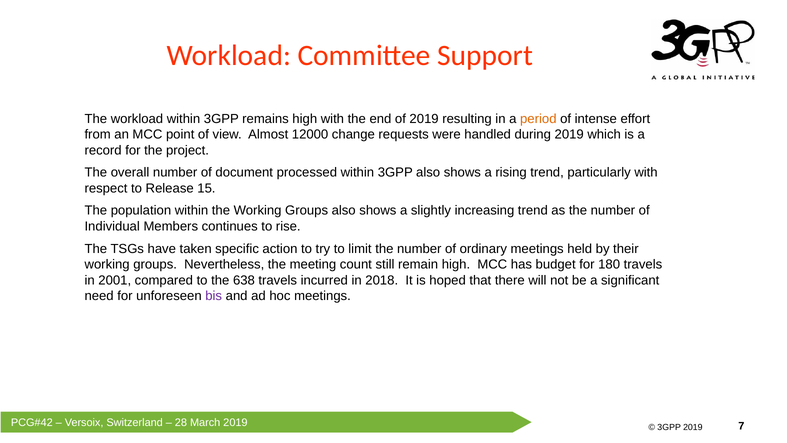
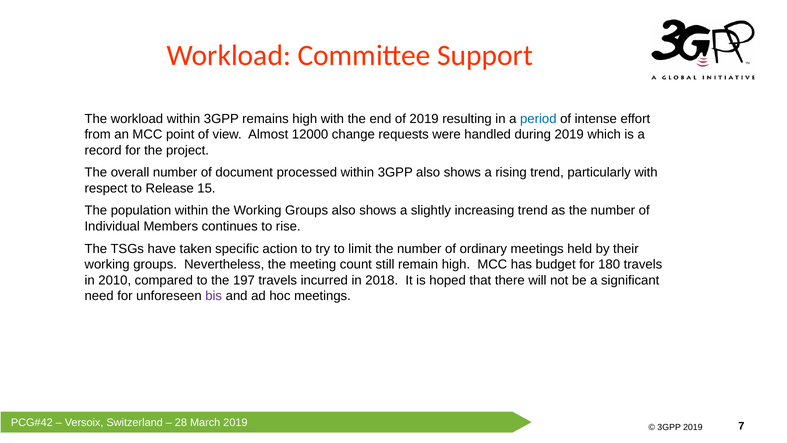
period colour: orange -> blue
2001: 2001 -> 2010
638: 638 -> 197
